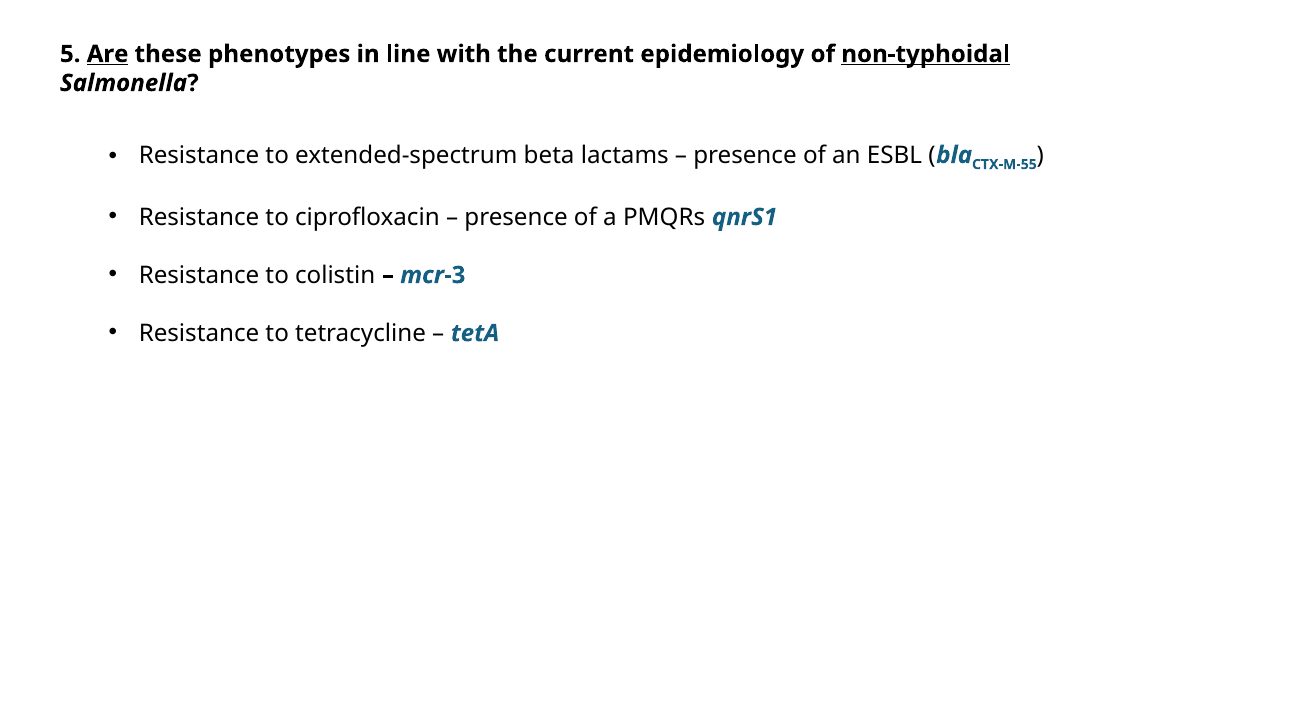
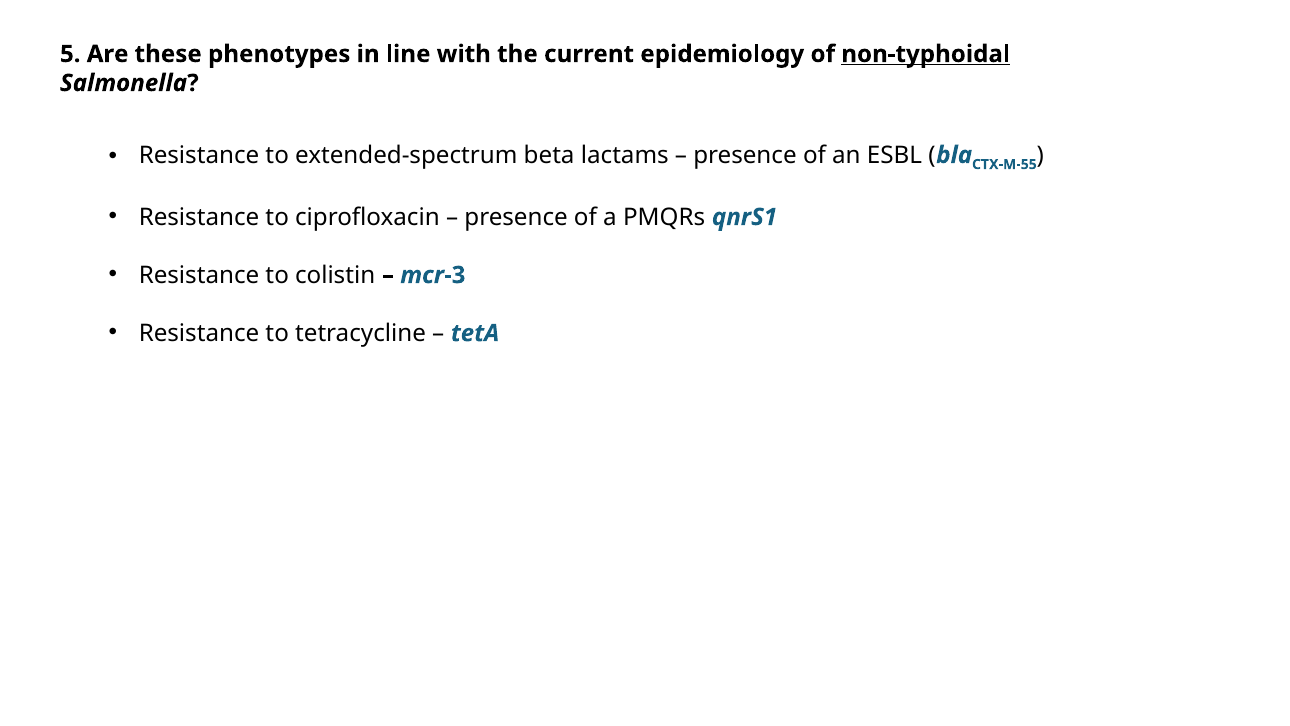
Are underline: present -> none
